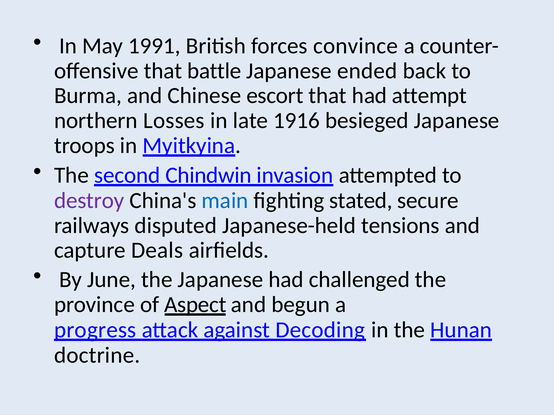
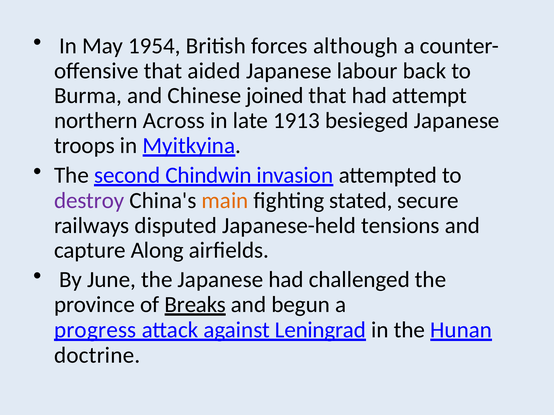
1991: 1991 -> 1954
convince: convince -> although
battle: battle -> aided
ended: ended -> labour
escort: escort -> joined
Losses: Losses -> Across
1916: 1916 -> 1913
main colour: blue -> orange
Deals: Deals -> Along
Aspect: Aspect -> Breaks
Decoding: Decoding -> Leningrad
